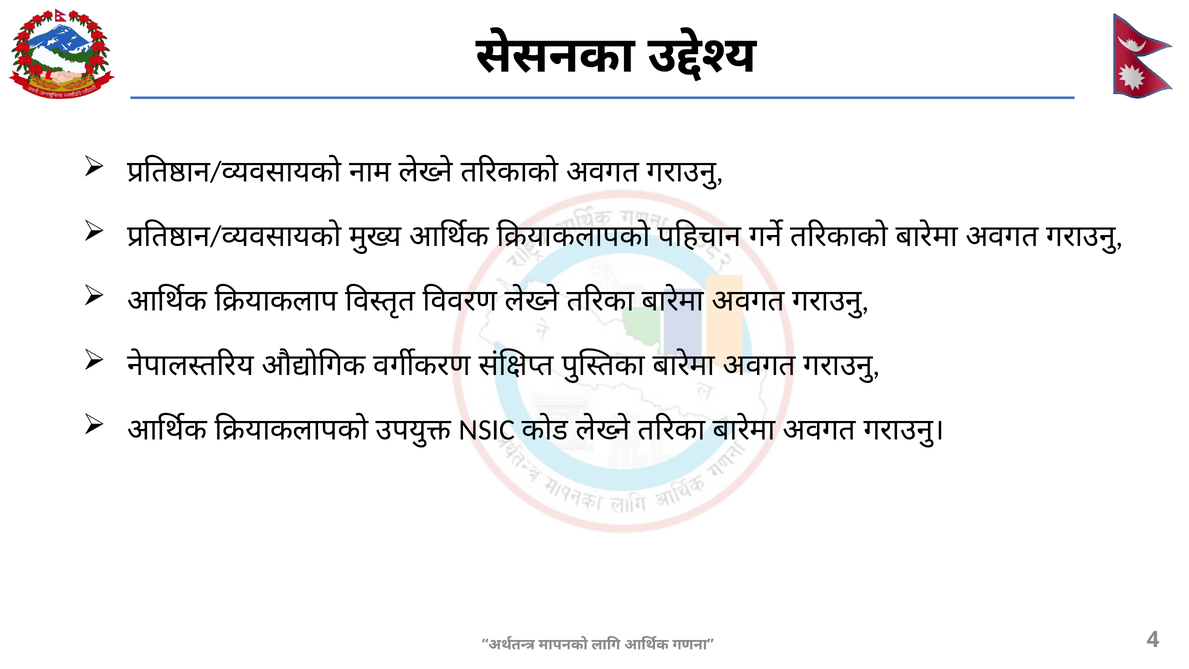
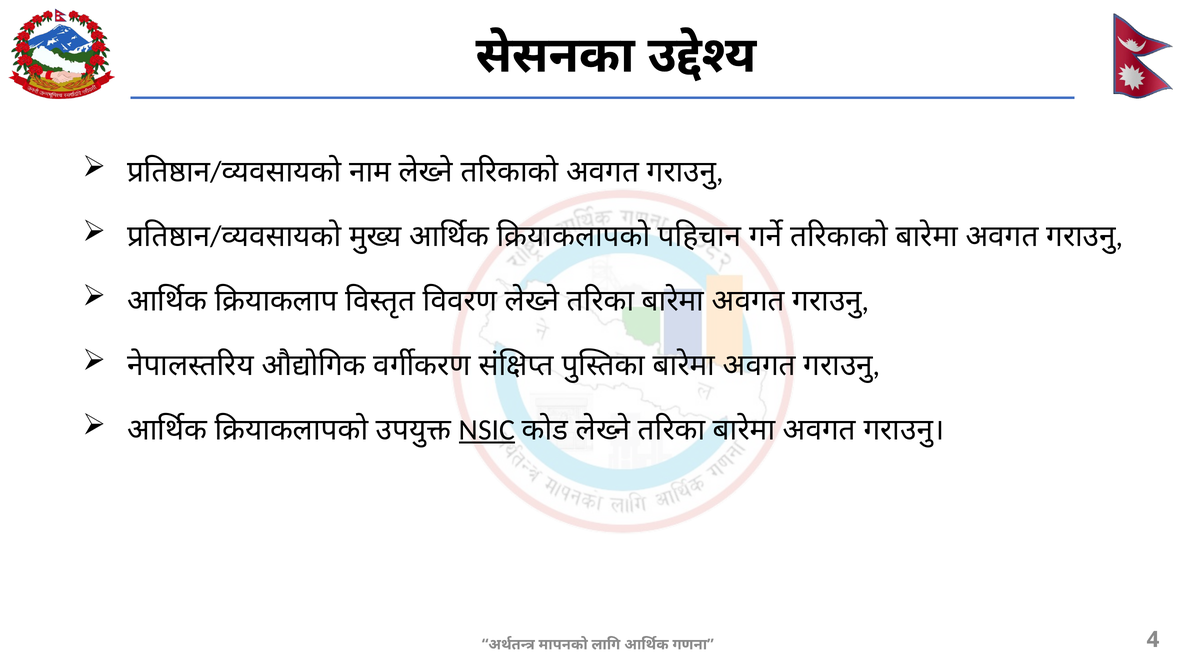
NSIC underline: none -> present
